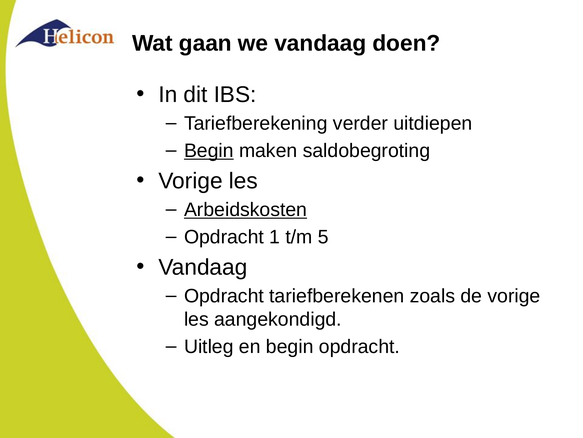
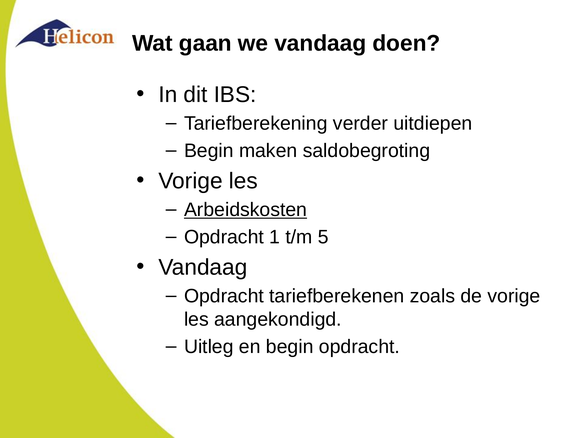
Begin at (209, 151) underline: present -> none
